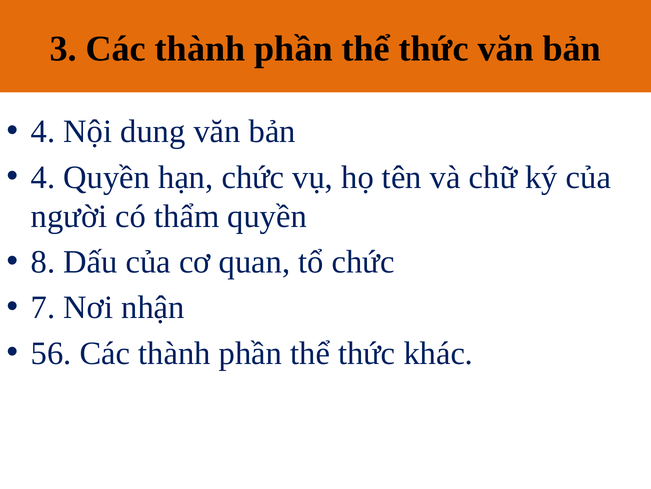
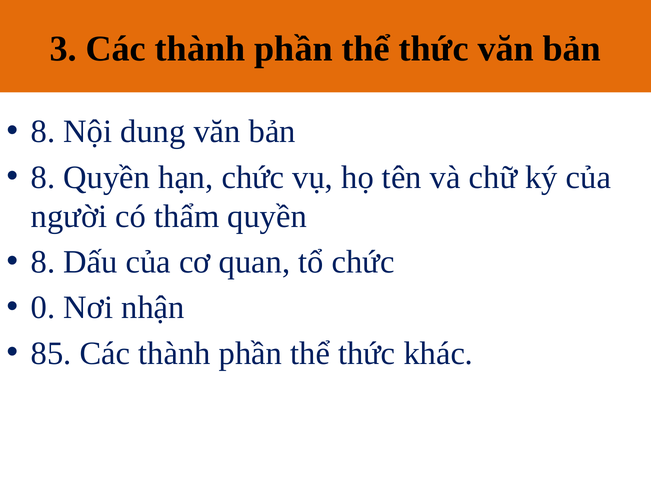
4 at (43, 131): 4 -> 8
4 at (43, 177): 4 -> 8
7: 7 -> 0
56: 56 -> 85
